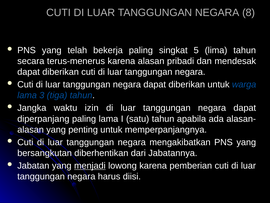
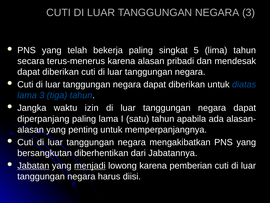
NEGARA 8: 8 -> 3
warga: warga -> diatas
Jabatan underline: none -> present
